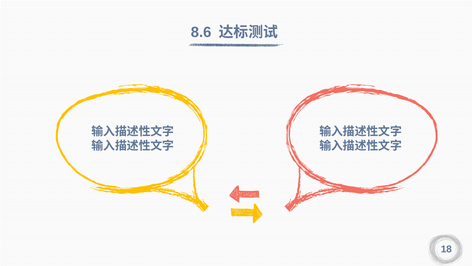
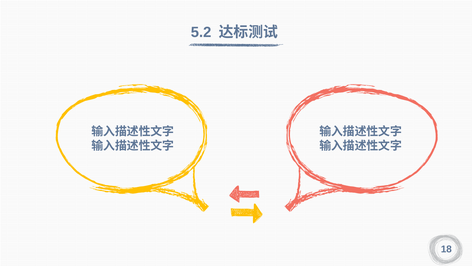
8.6: 8.6 -> 5.2
